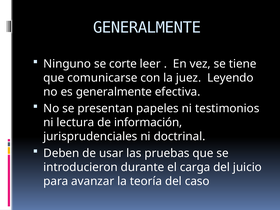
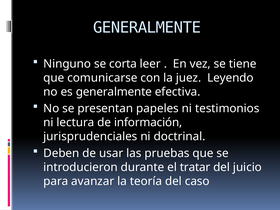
corte: corte -> corta
carga: carga -> tratar
